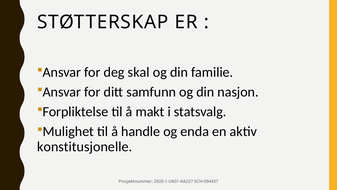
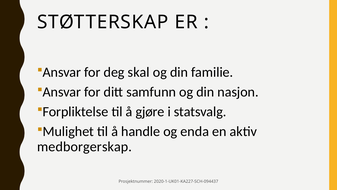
makt: makt -> gjøre
konstitusjonelle: konstitusjonelle -> medborgerskap
